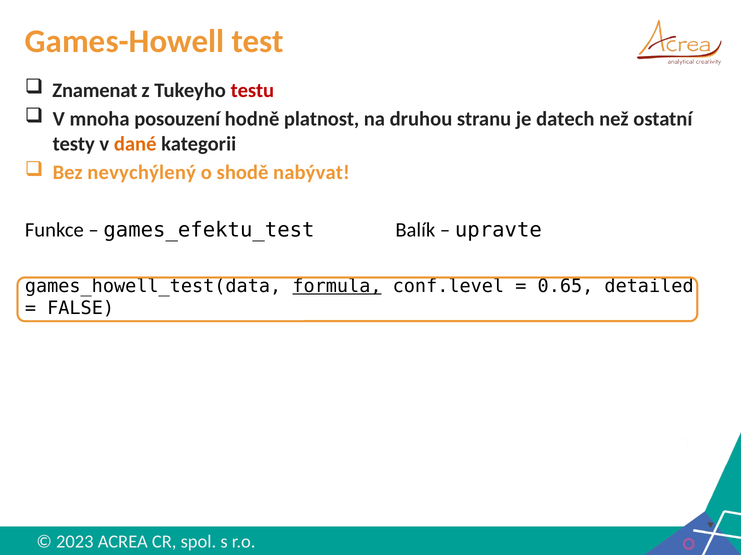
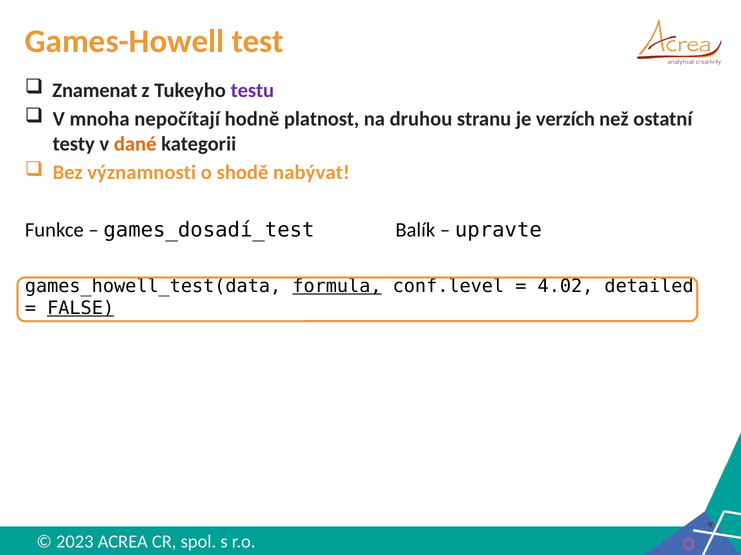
testu colour: red -> purple
posouzení: posouzení -> nepočítají
datech: datech -> verzích
nevychýlený: nevychýlený -> významnosti
games_efektu_test: games_efektu_test -> games_dosadí_test
0.65: 0.65 -> 4.02
FALSE underline: none -> present
